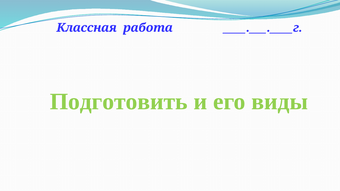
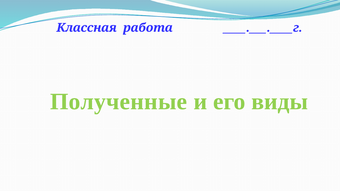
Подготовить: Подготовить -> Полученные
